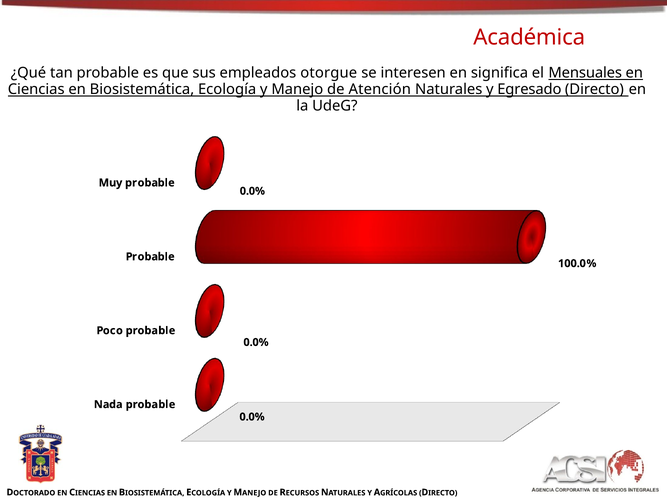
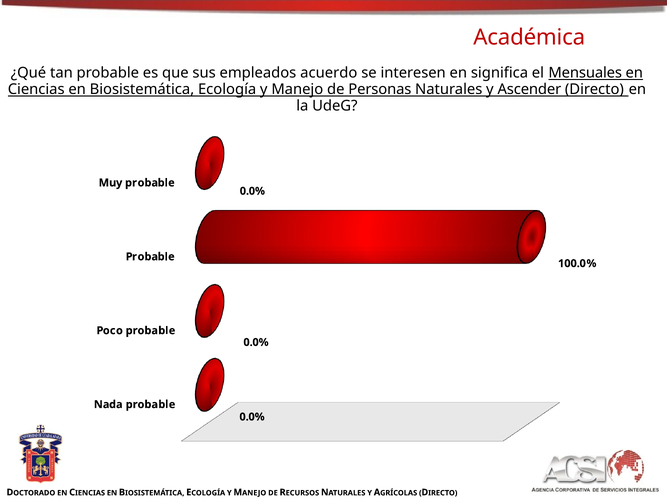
otorgue: otorgue -> acuerdo
Atención: Atención -> Personas
Egresado: Egresado -> Ascender
